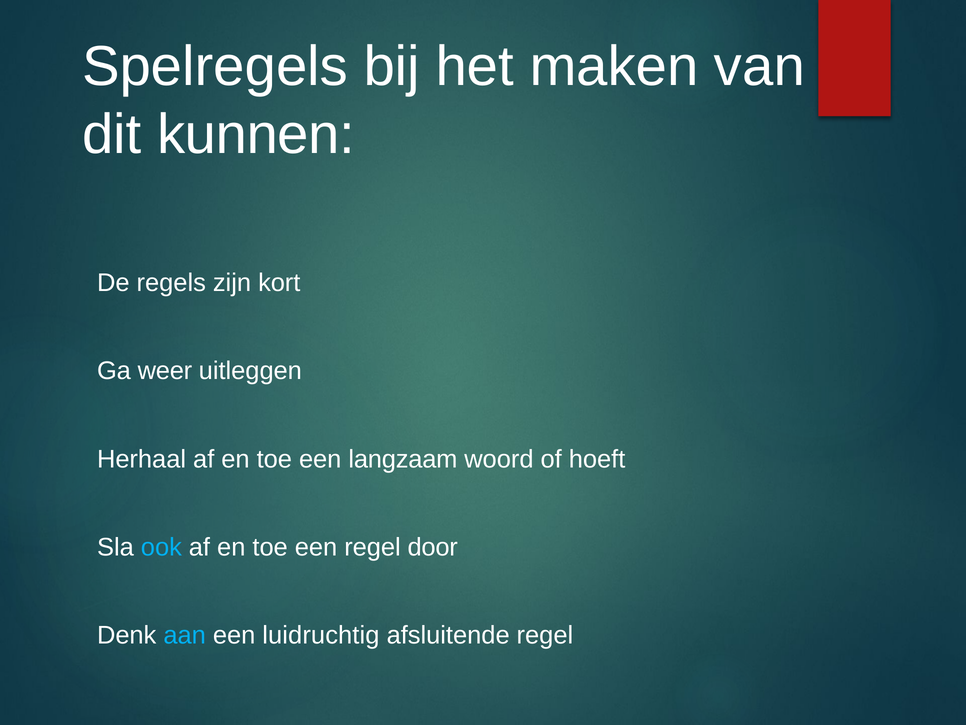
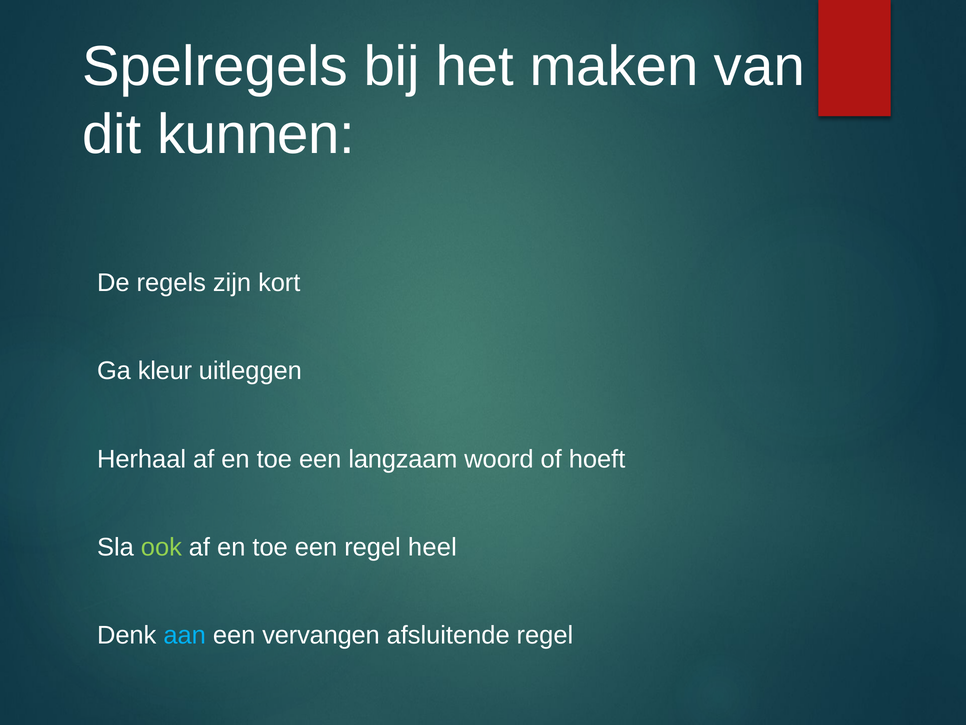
weer: weer -> kleur
ook colour: light blue -> light green
door: door -> heel
luidruchtig: luidruchtig -> vervangen
